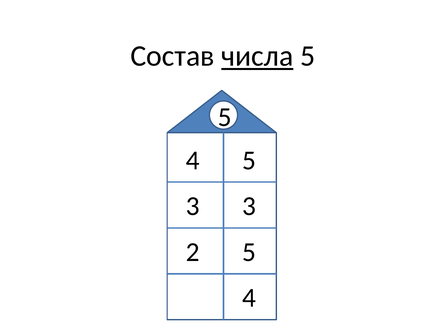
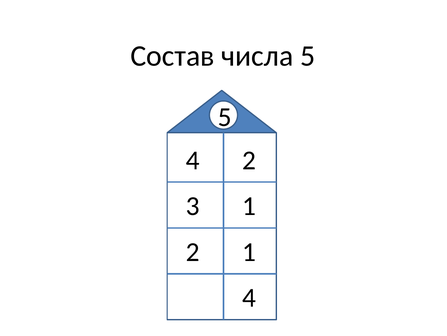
числа underline: present -> none
4 5: 5 -> 2
3 3: 3 -> 1
2 5: 5 -> 1
